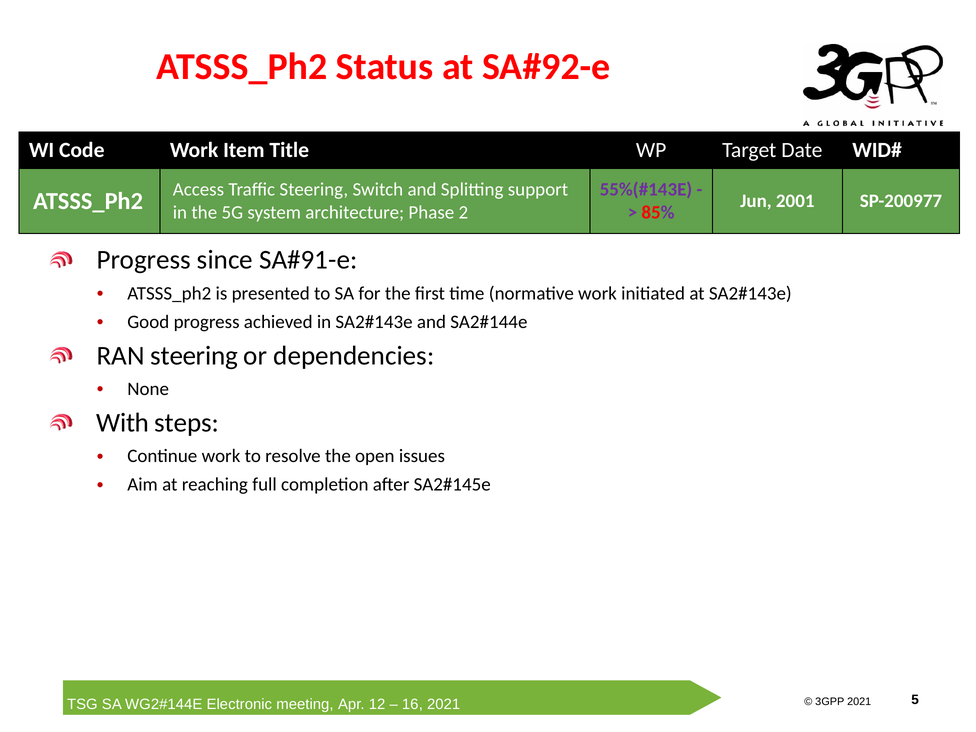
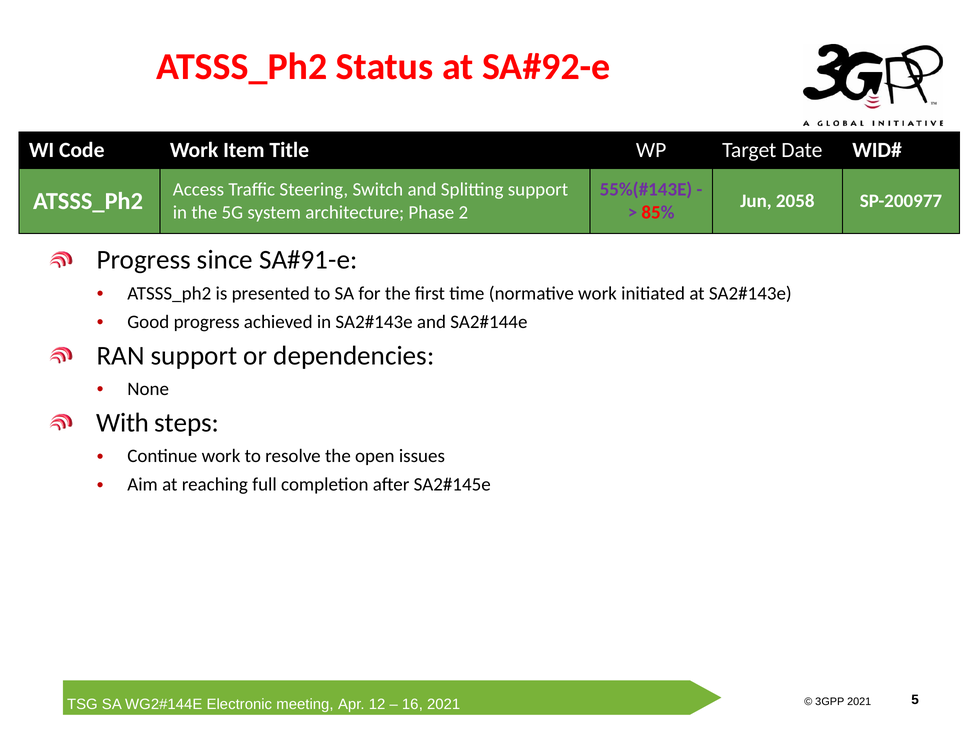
2001: 2001 -> 2058
RAN steering: steering -> support
